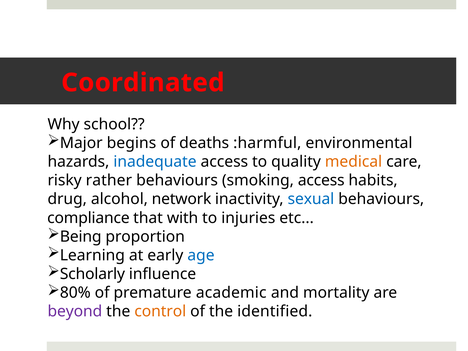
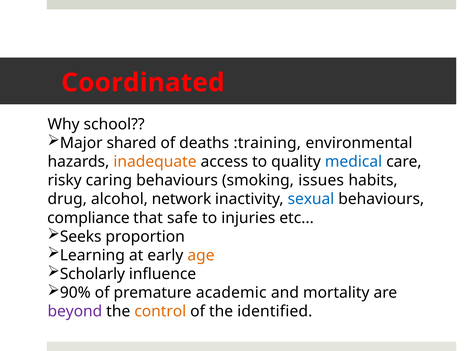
begins: begins -> shared
:harmful: :harmful -> :training
inadequate colour: blue -> orange
medical colour: orange -> blue
rather: rather -> caring
smoking access: access -> issues
with: with -> safe
Being: Being -> Seeks
age colour: blue -> orange
80%: 80% -> 90%
